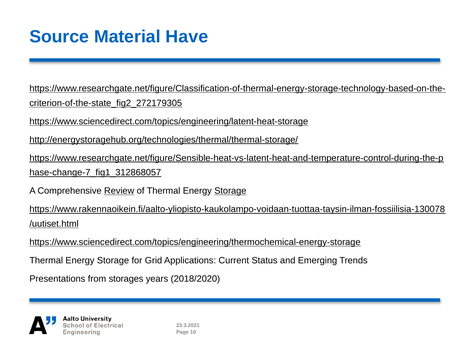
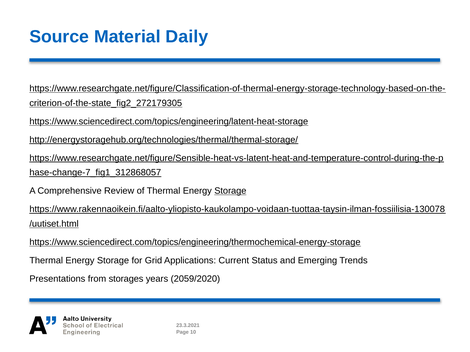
Have: Have -> Daily
Review underline: present -> none
2018/2020: 2018/2020 -> 2059/2020
